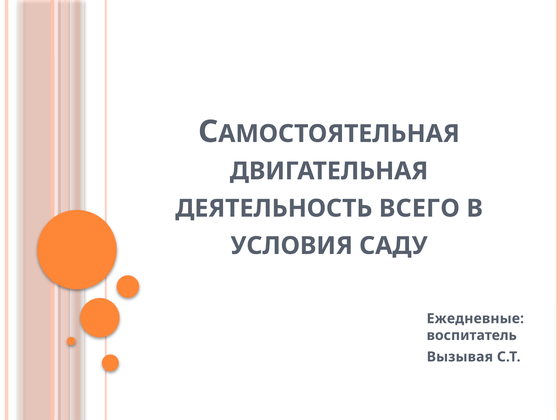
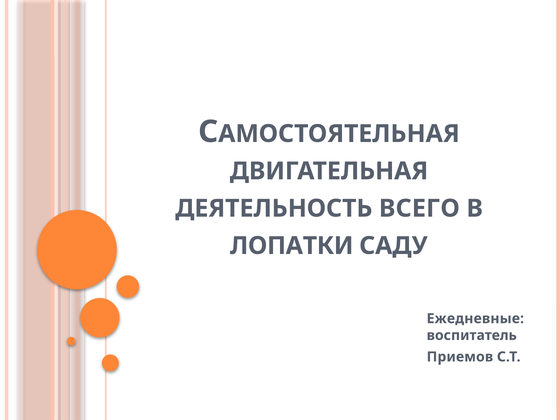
УСЛОВИЯ: УСЛОВИЯ -> ЛОПАТКИ
Вызывая: Вызывая -> Приемов
